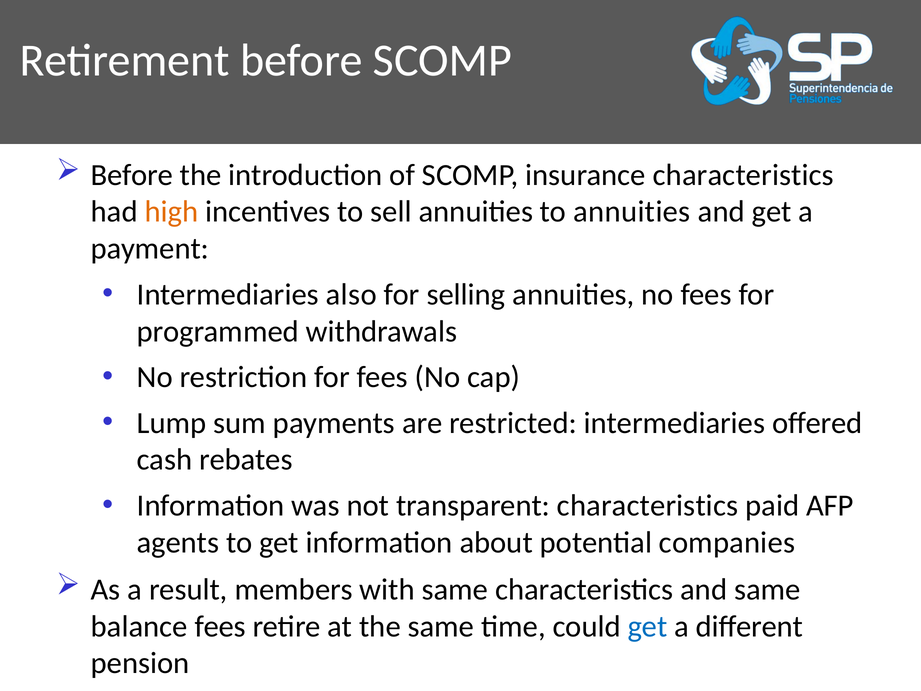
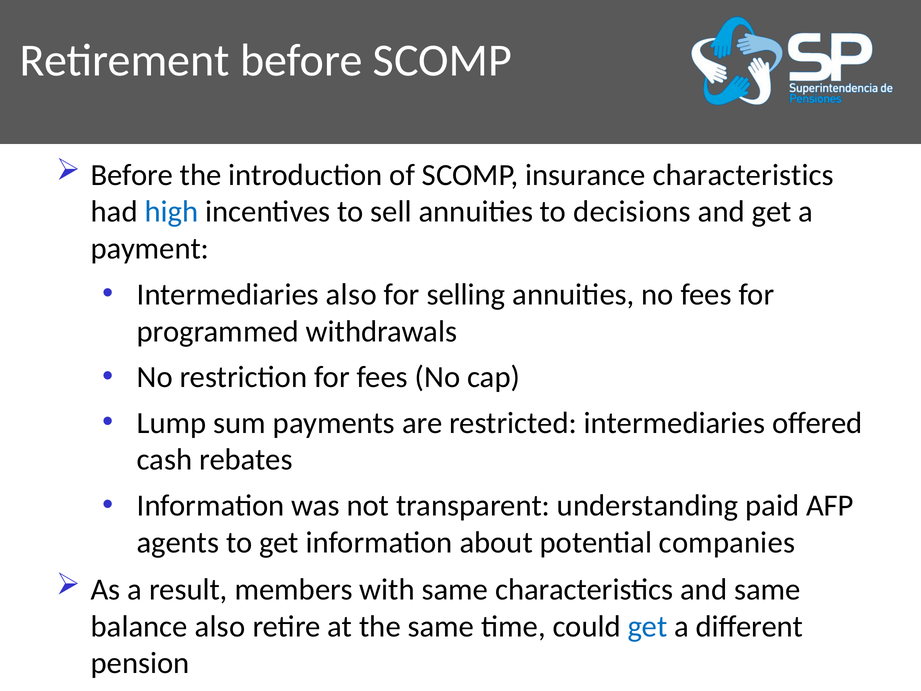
high colour: orange -> blue
to annuities: annuities -> decisions
transparent characteristics: characteristics -> understanding
balance fees: fees -> also
